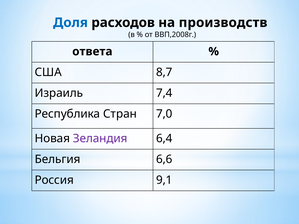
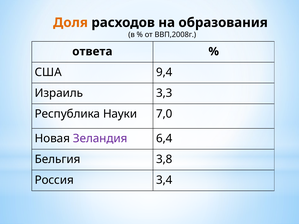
Доля colour: blue -> orange
производств: производств -> образования
8,7: 8,7 -> 9,4
7,4: 7,4 -> 3,3
Стран: Стран -> Науки
6,6: 6,6 -> 3,8
9,1: 9,1 -> 3,4
